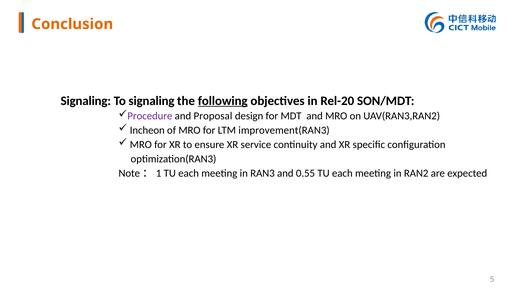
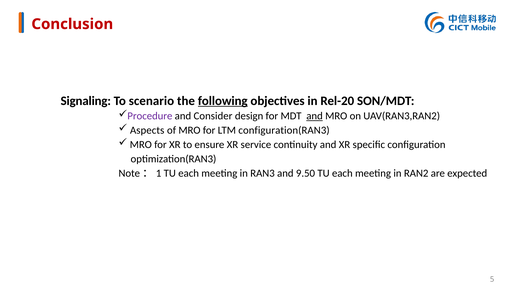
Conclusion colour: orange -> red
To signaling: signaling -> scenario
Proposal: Proposal -> Consider
and at (315, 116) underline: none -> present
Incheon: Incheon -> Aspects
improvement(RAN3: improvement(RAN3 -> configuration(RAN3
0.55: 0.55 -> 9.50
